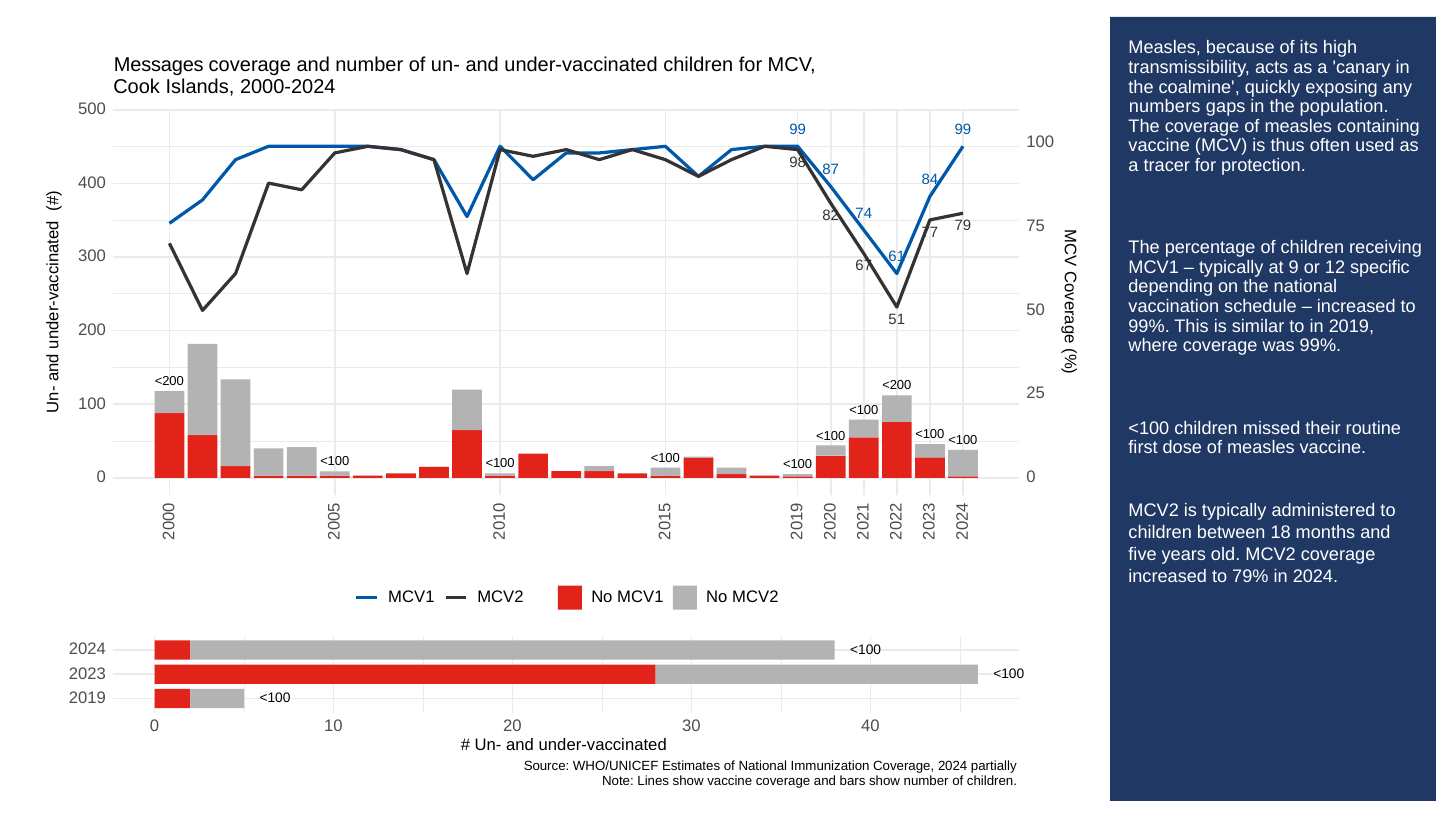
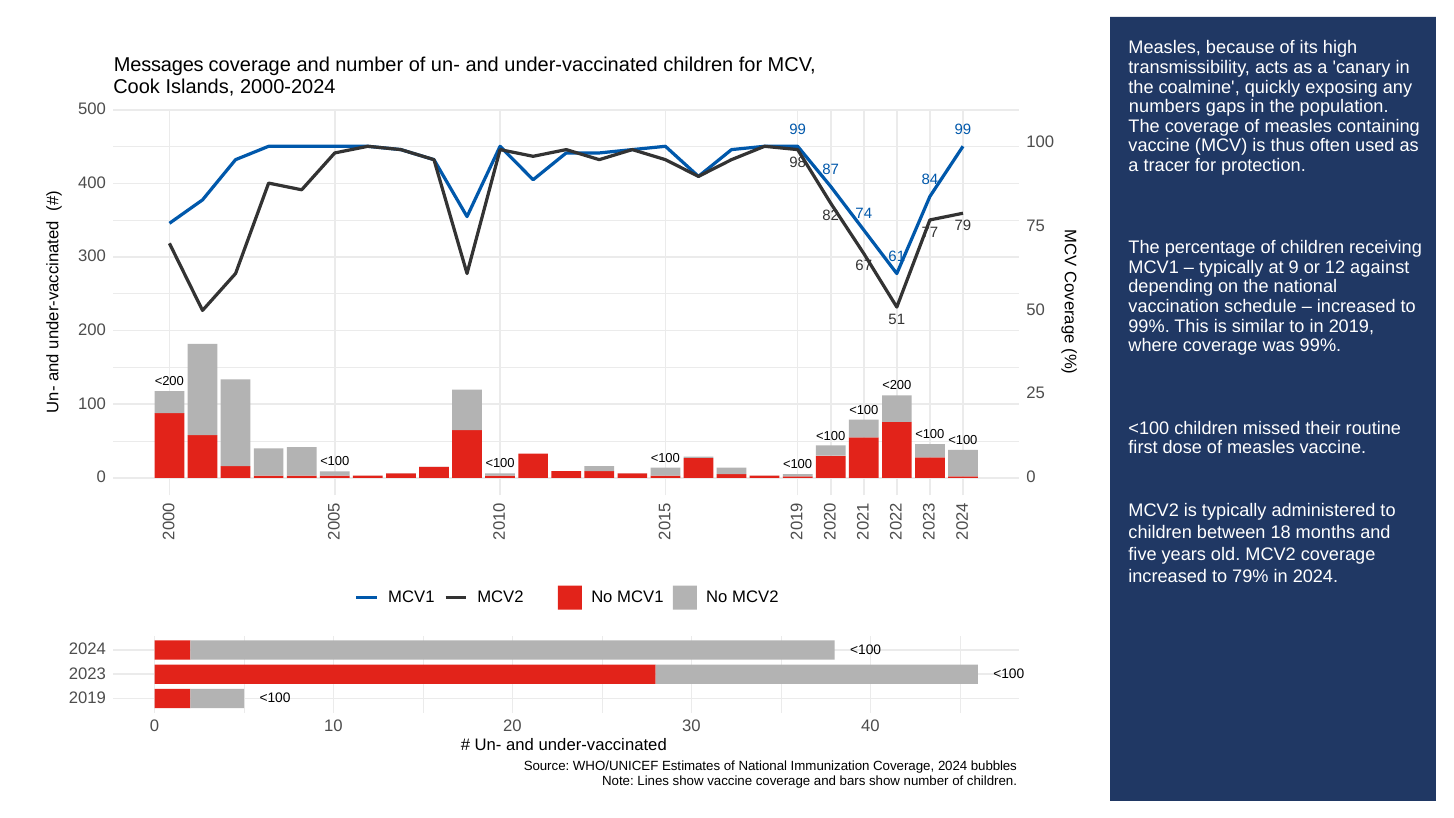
specific: specific -> against
partially: partially -> bubbles
